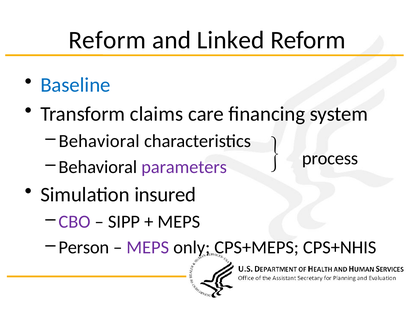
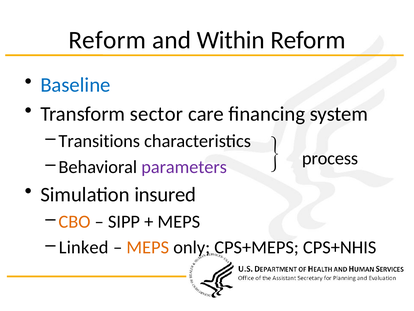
Linked: Linked -> Within
claims: claims -> sector
Behavioral at (99, 141): Behavioral -> Transitions
CBO colour: purple -> orange
Person: Person -> Linked
MEPS at (148, 247) colour: purple -> orange
